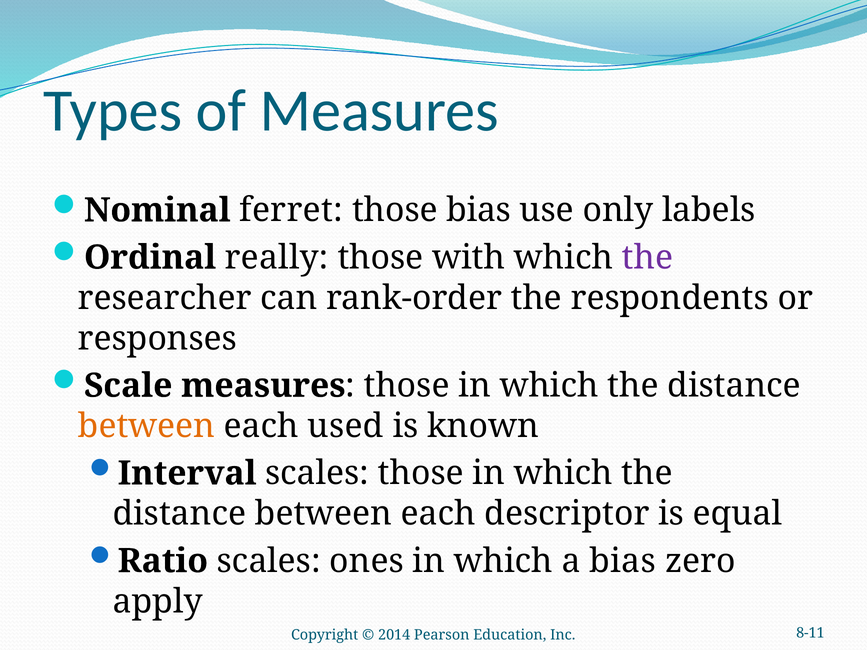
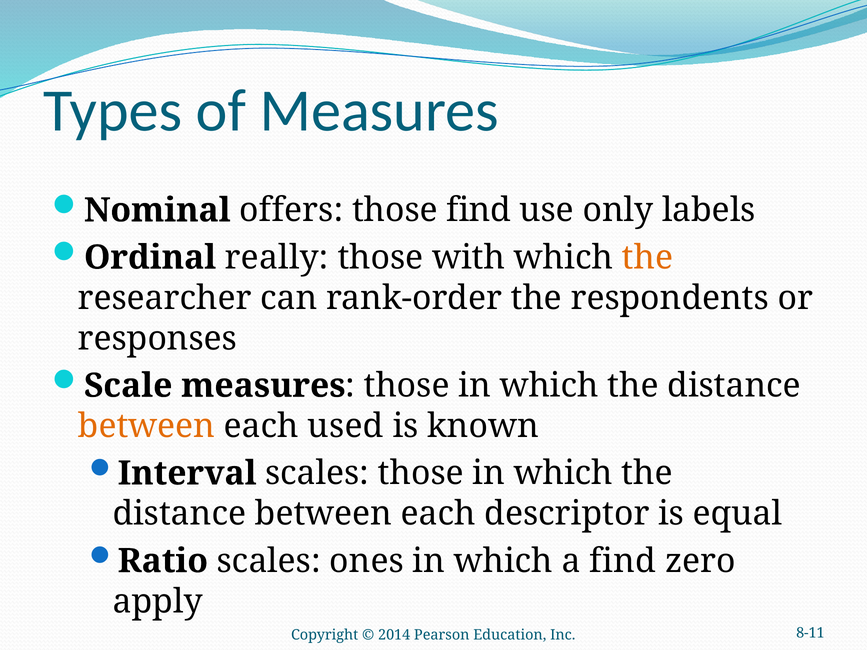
ferret: ferret -> offers
those bias: bias -> find
the at (647, 258) colour: purple -> orange
a bias: bias -> find
